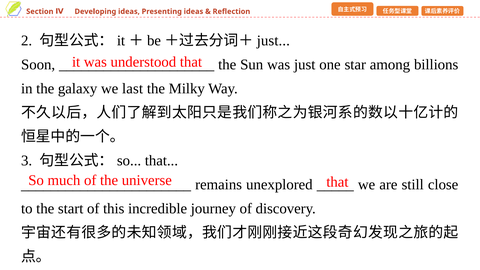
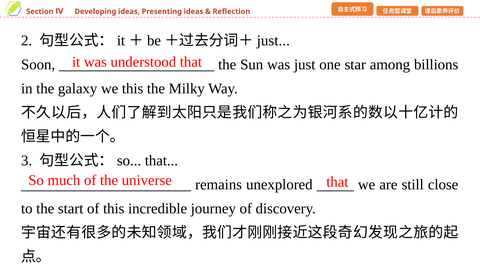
we last: last -> this
